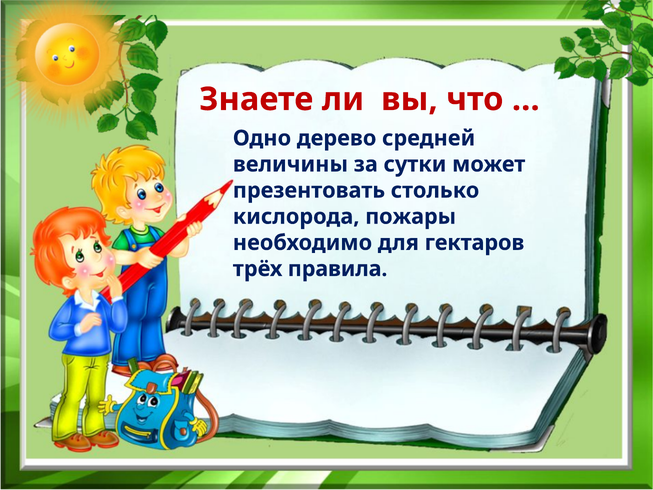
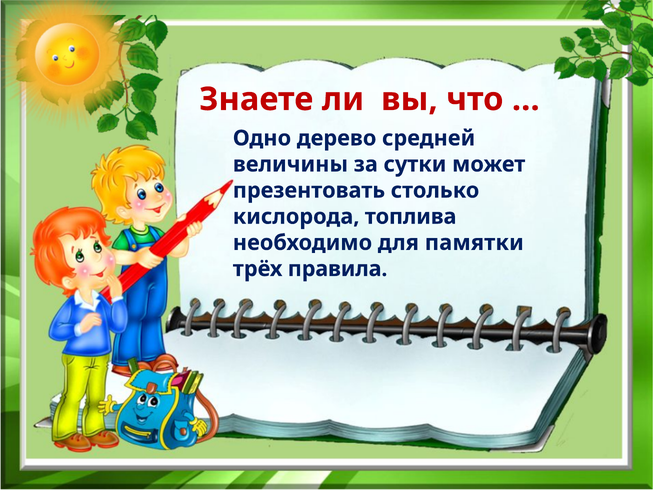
пожары: пожары -> топлива
гектаров: гектаров -> памятки
